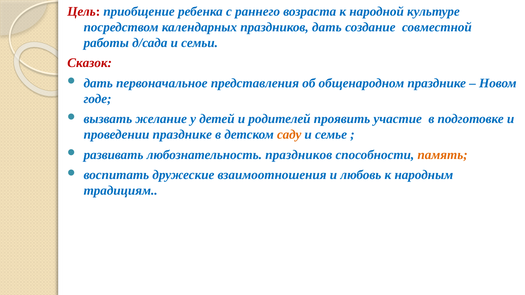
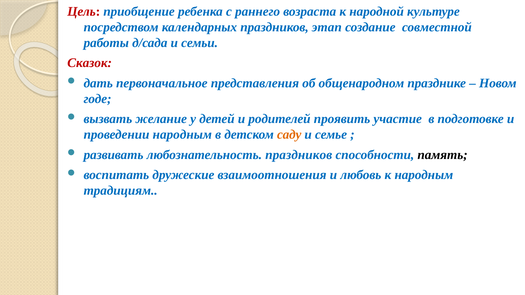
праздников дать: дать -> этап
проведении празднике: празднике -> народным
память colour: orange -> black
